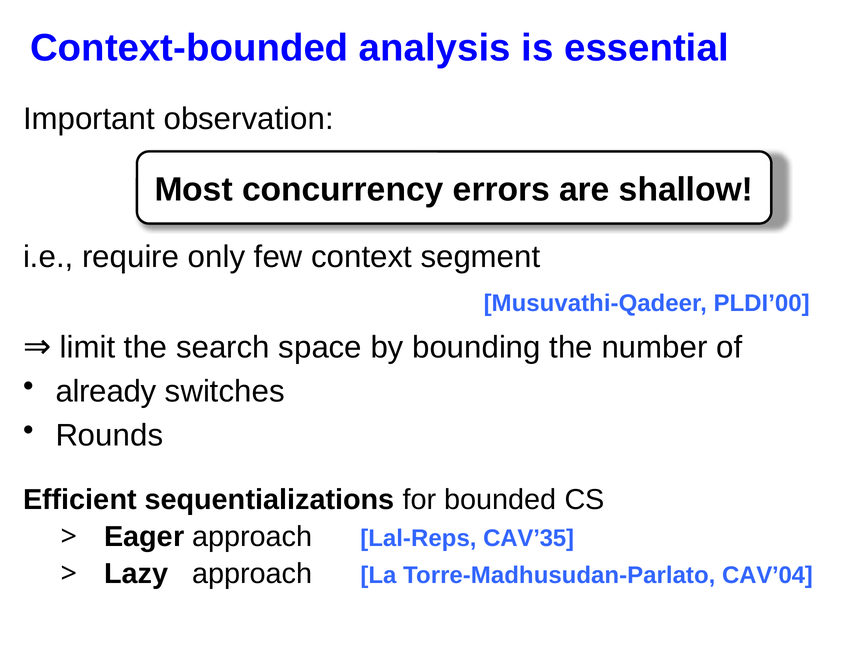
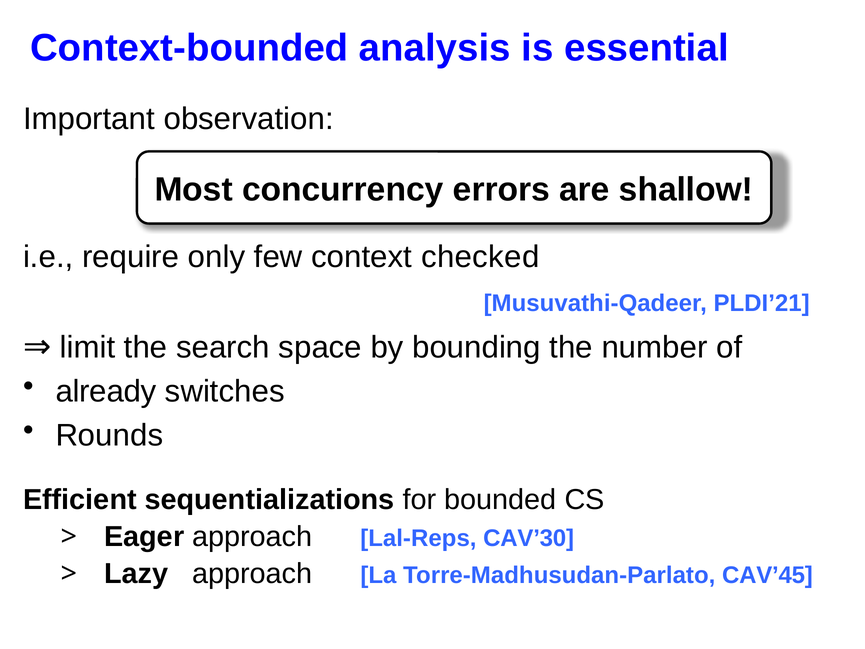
segment: segment -> checked
PLDI’00: PLDI’00 -> PLDI’21
CAV’35: CAV’35 -> CAV’30
CAV’04: CAV’04 -> CAV’45
